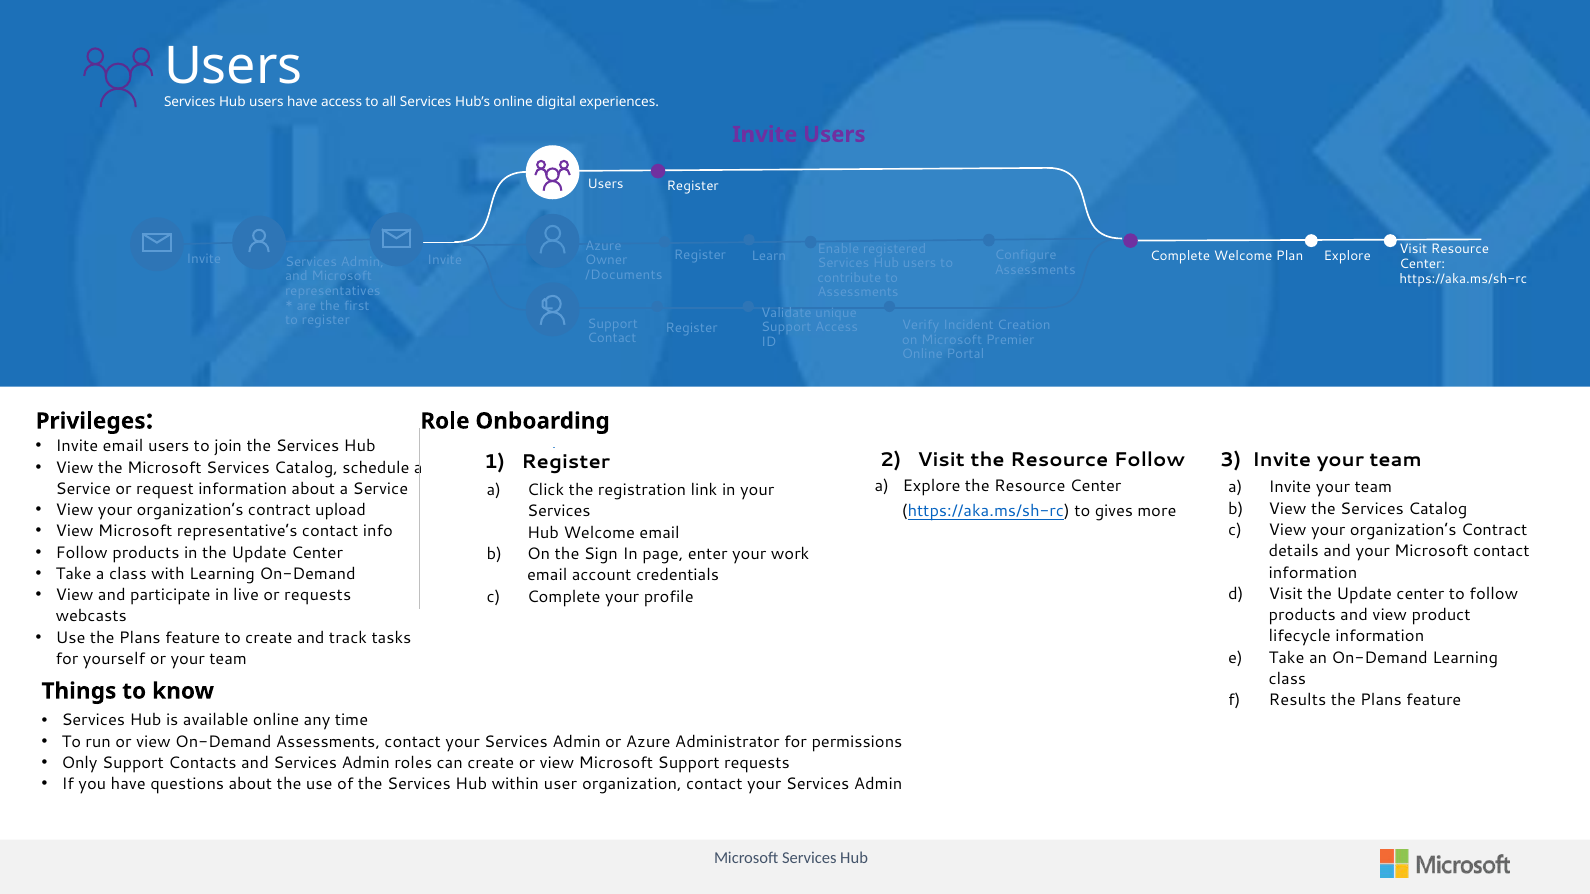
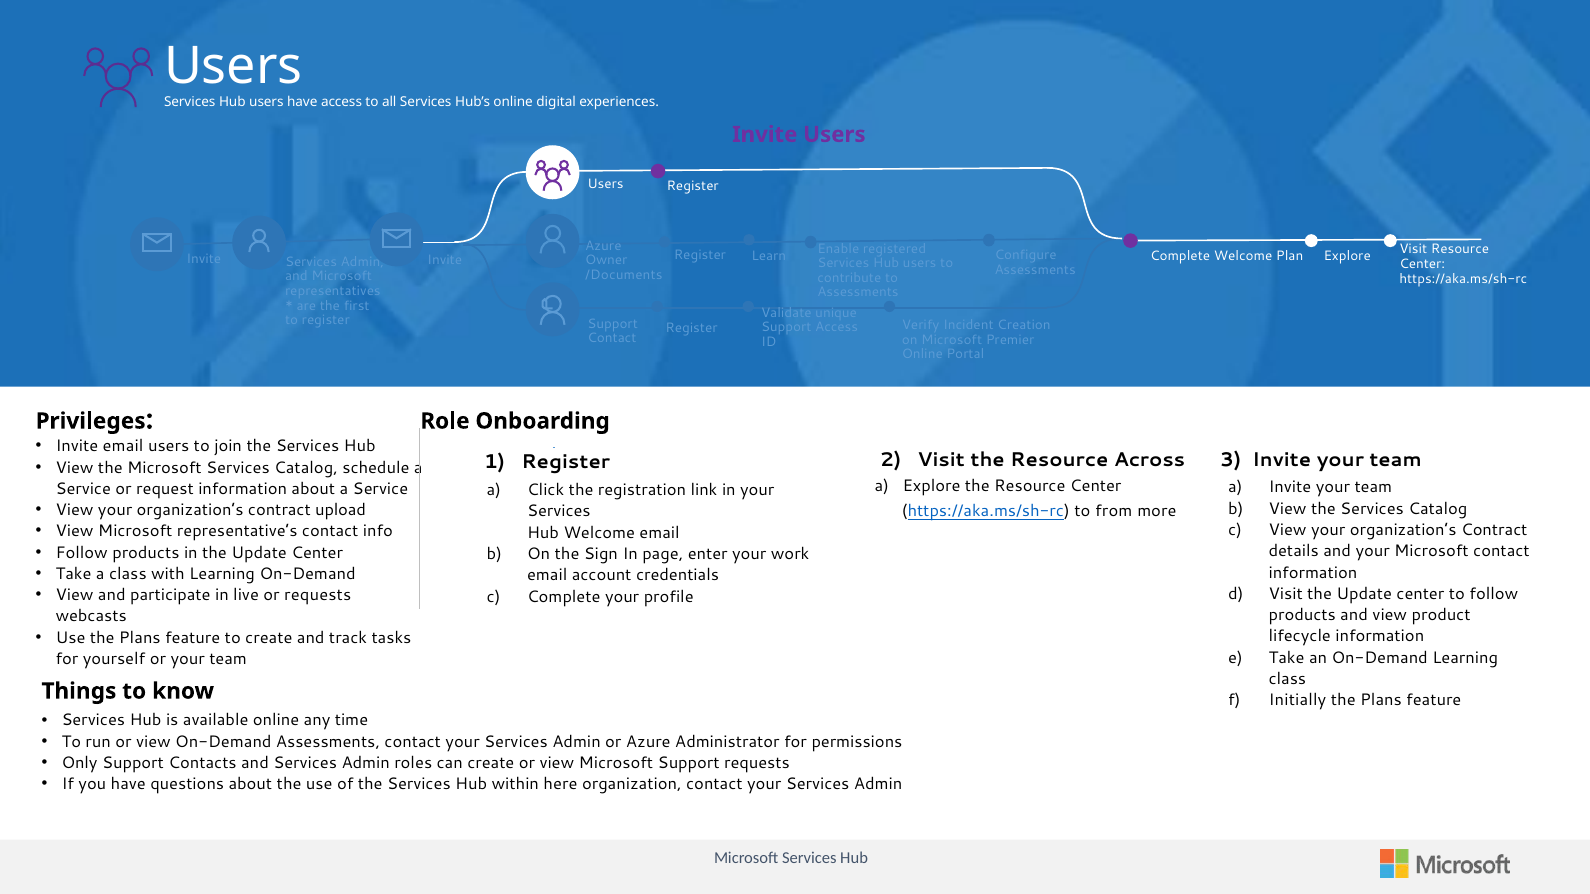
Resource Follow: Follow -> Across
gives: gives -> from
Results: Results -> Initially
user: user -> here
